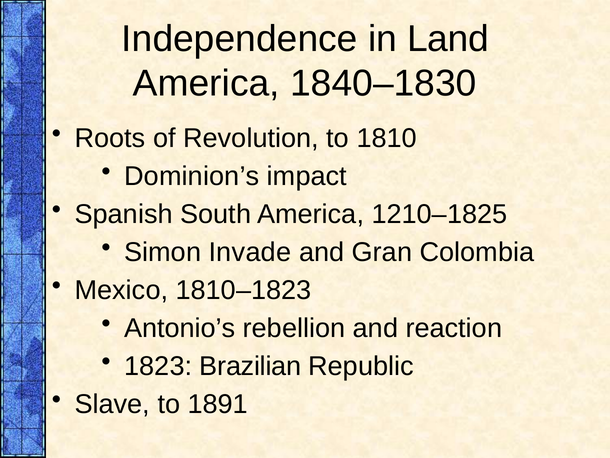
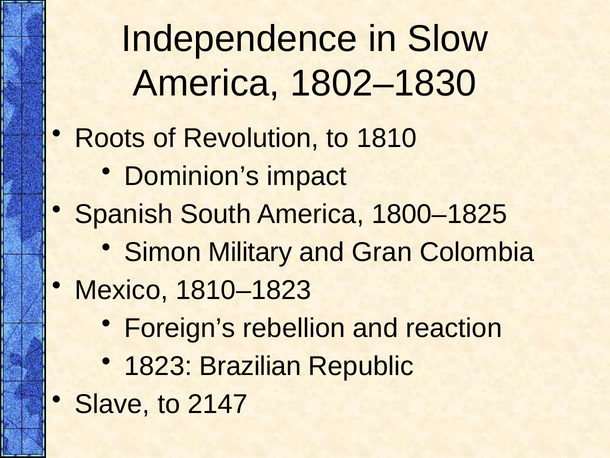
Land: Land -> Slow
1840–1830: 1840–1830 -> 1802–1830
1210–1825: 1210–1825 -> 1800–1825
Invade: Invade -> Military
Antonio’s: Antonio’s -> Foreign’s
1891: 1891 -> 2147
